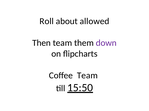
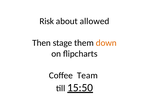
Roll: Roll -> Risk
Then team: team -> stage
down colour: purple -> orange
